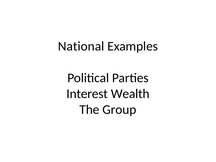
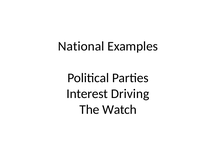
Wealth: Wealth -> Driving
Group: Group -> Watch
